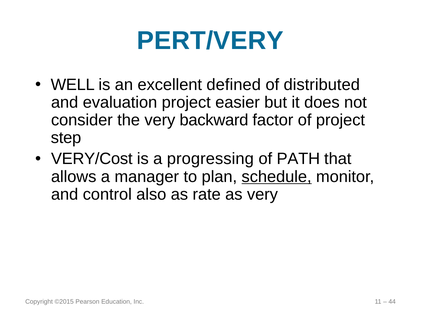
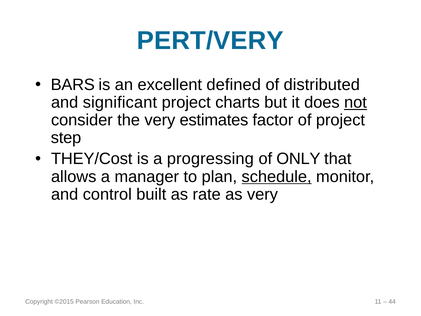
WELL: WELL -> BARS
evaluation: evaluation -> significant
easier: easier -> charts
not underline: none -> present
backward: backward -> estimates
VERY/Cost: VERY/Cost -> THEY/Cost
PATH: PATH -> ONLY
also: also -> built
